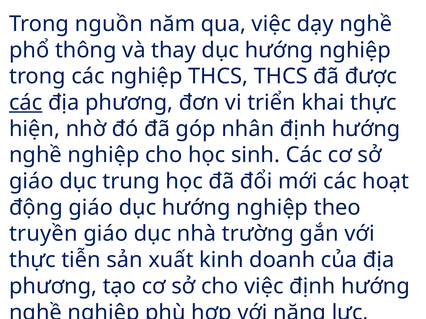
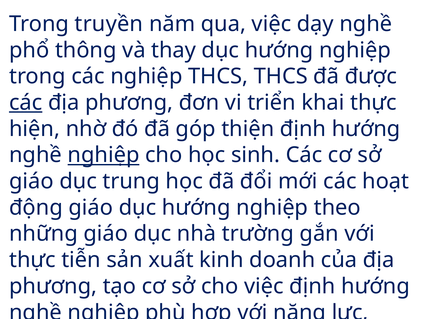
nguồn: nguồn -> truyền
nhân: nhân -> thiện
nghiệp at (104, 155) underline: none -> present
truyền: truyền -> những
